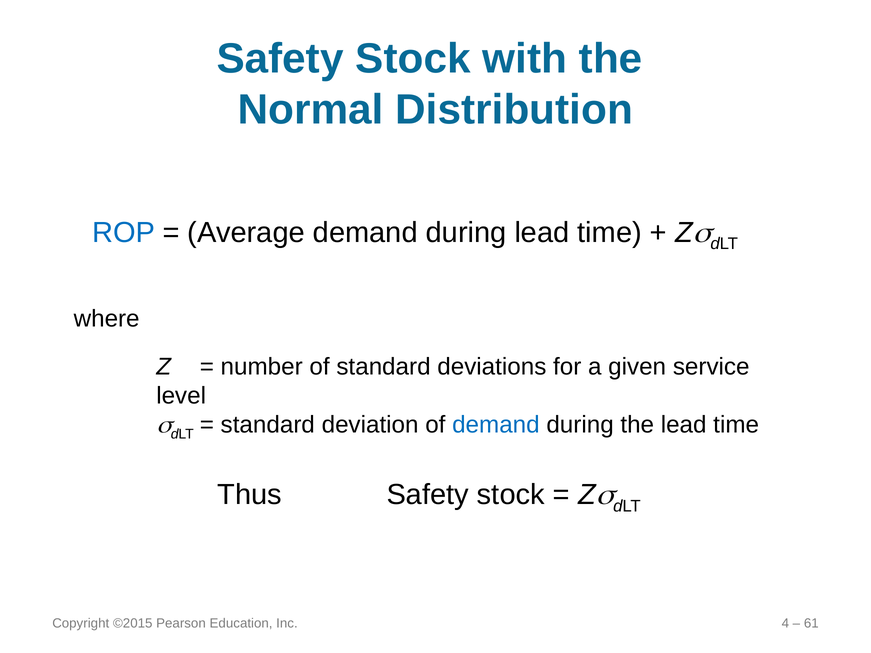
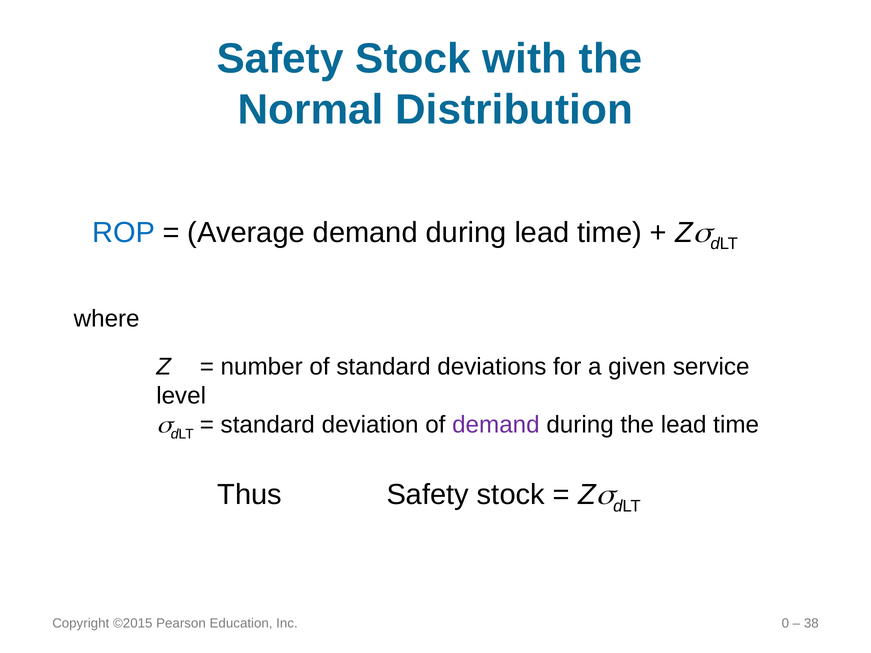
demand at (496, 425) colour: blue -> purple
4: 4 -> 0
61: 61 -> 38
